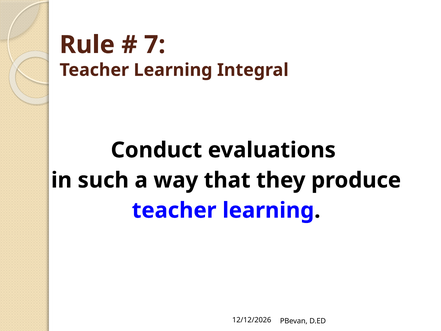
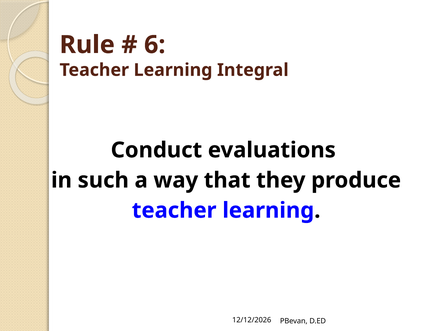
7: 7 -> 6
